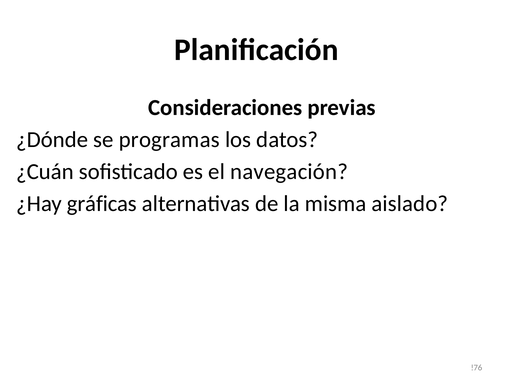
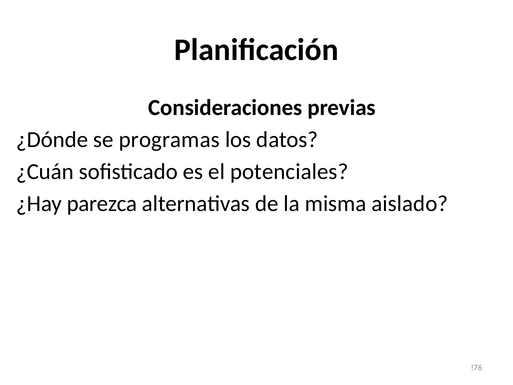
navegación: navegación -> potenciales
gráficas: gráficas -> parezca
